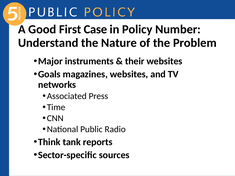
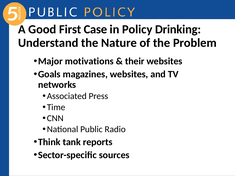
Number: Number -> Drinking
instruments: instruments -> motivations
